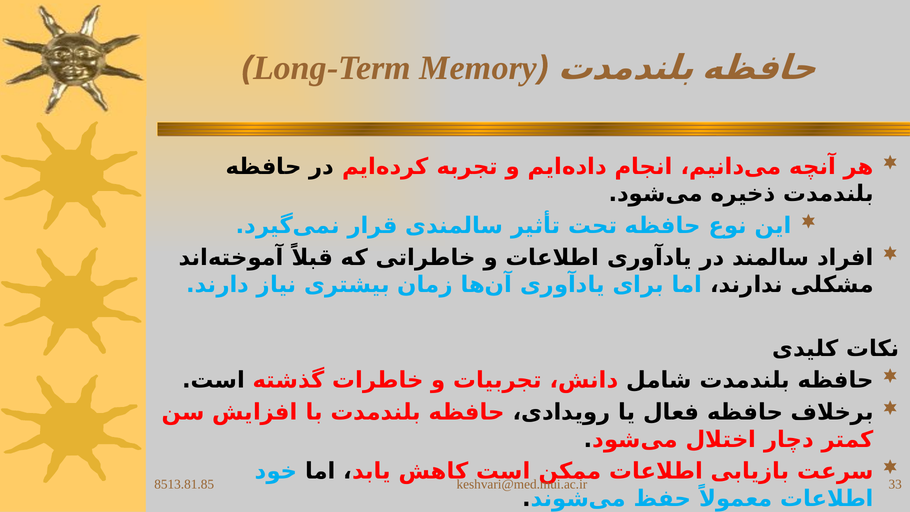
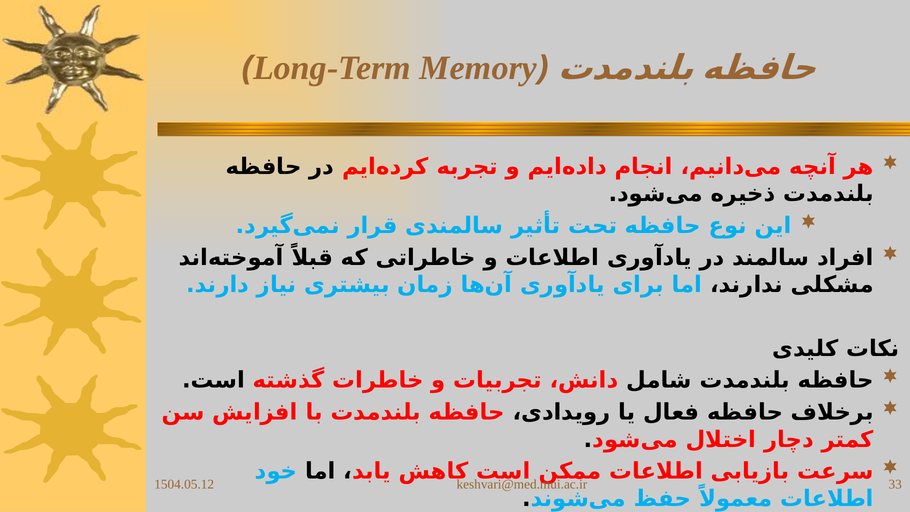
8513.81.85: 8513.81.85 -> 1504.05.12
